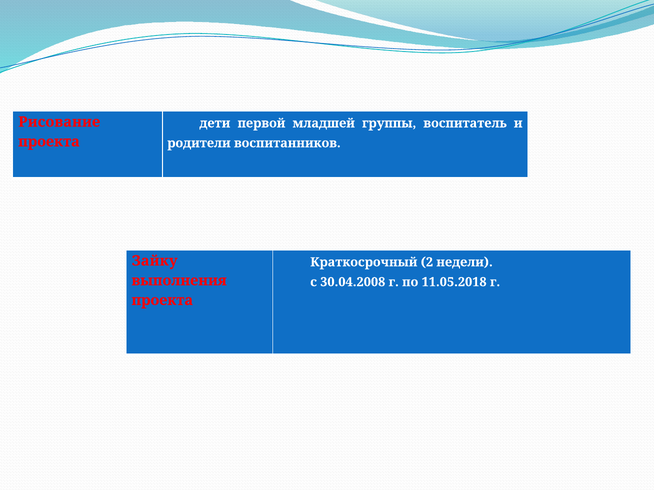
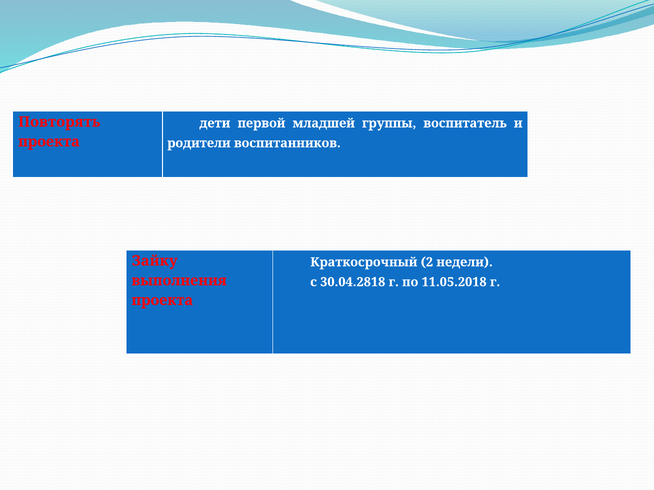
Рисование: Рисование -> Повторять
30.04.2008: 30.04.2008 -> 30.04.2818
